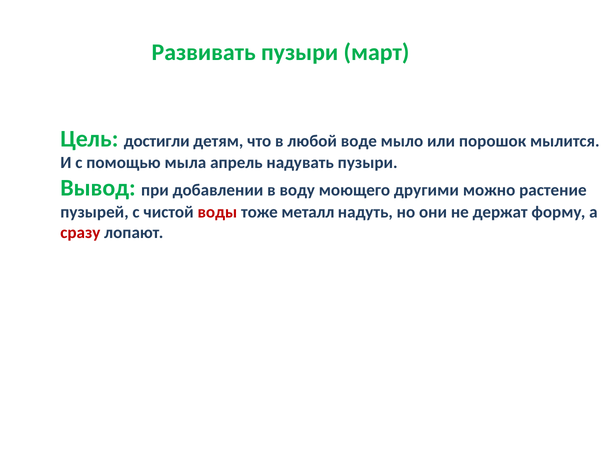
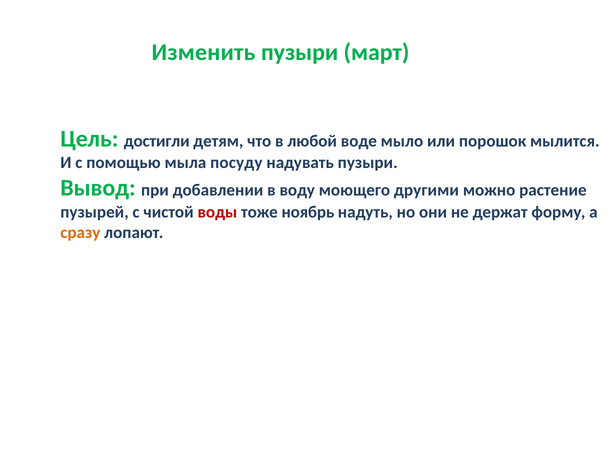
Развивать: Развивать -> Изменить
апрель: апрель -> посуду
металл: металл -> ноябрь
сразу colour: red -> orange
